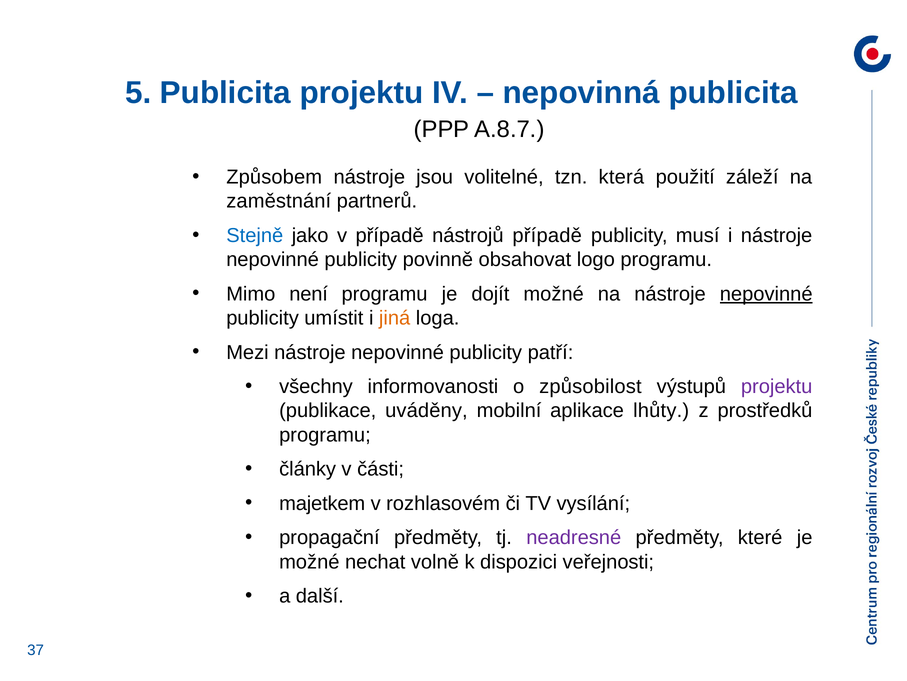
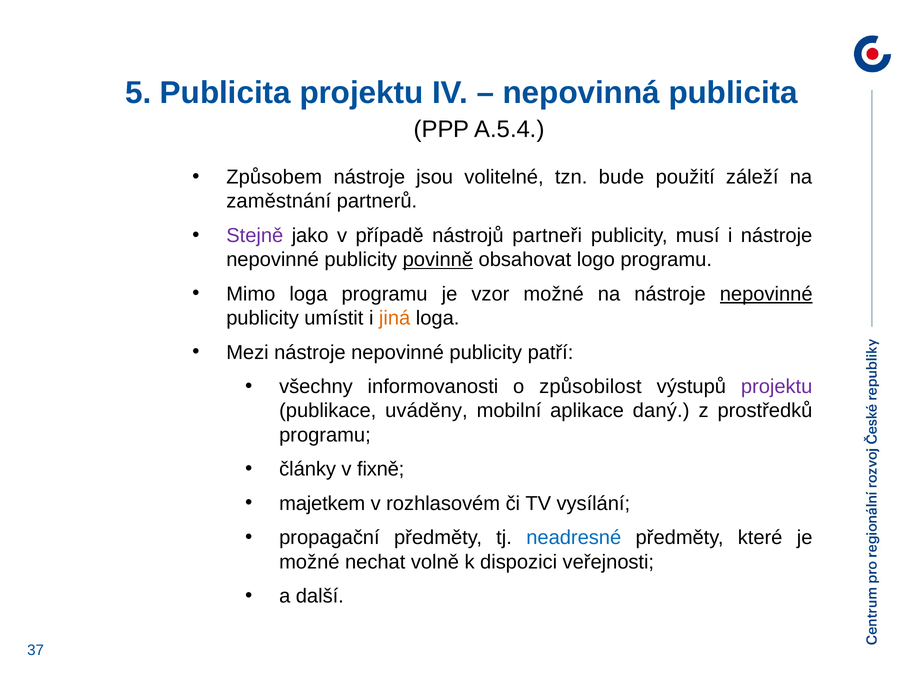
A.8.7: A.8.7 -> A.5.4
která: která -> bude
Stejně colour: blue -> purple
nástrojů případě: případě -> partneři
povinně underline: none -> present
Mimo není: není -> loga
dojít: dojít -> vzor
lhůty: lhůty -> daný
části: části -> fixně
neadresné colour: purple -> blue
